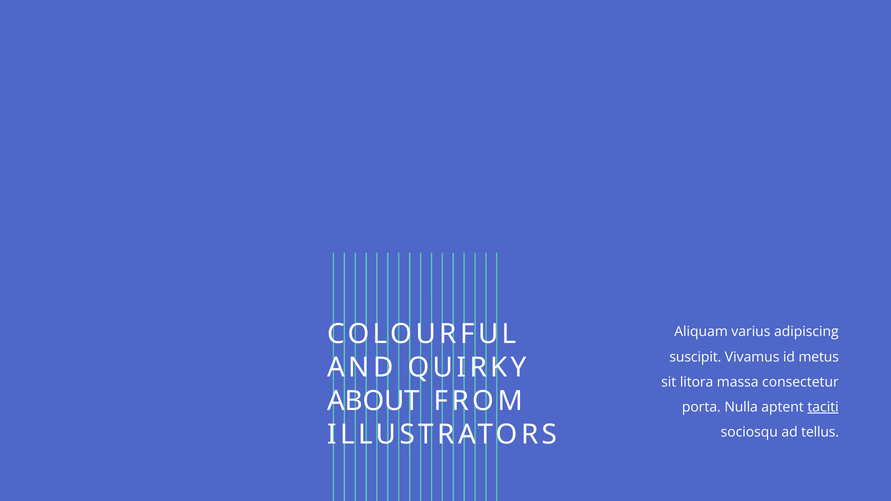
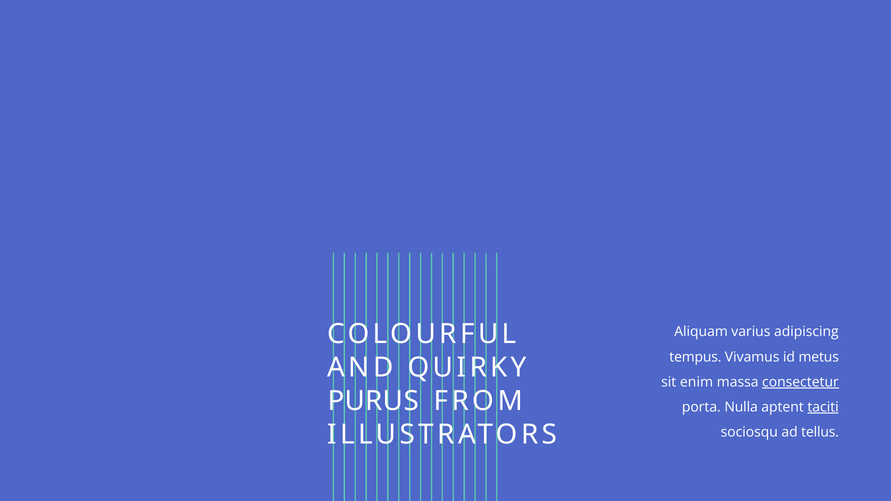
suscipit: suscipit -> tempus
litora: litora -> enim
consectetur underline: none -> present
ABOUT: ABOUT -> PURUS
